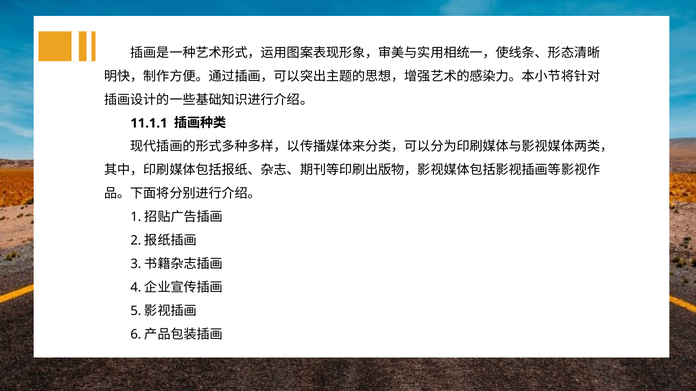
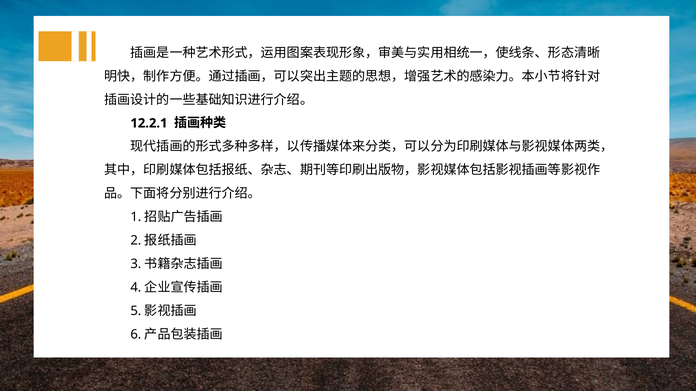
11.1.1: 11.1.1 -> 12.2.1
